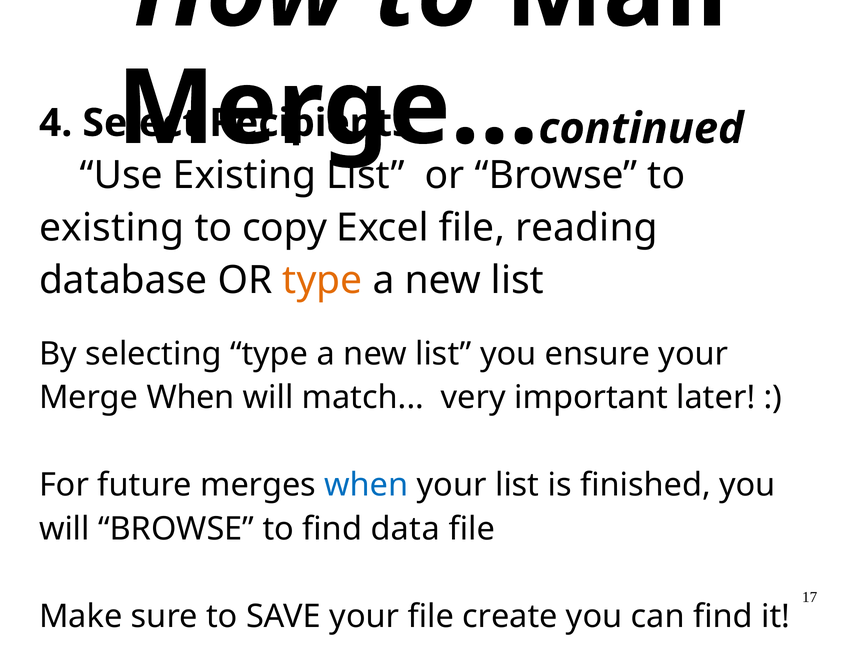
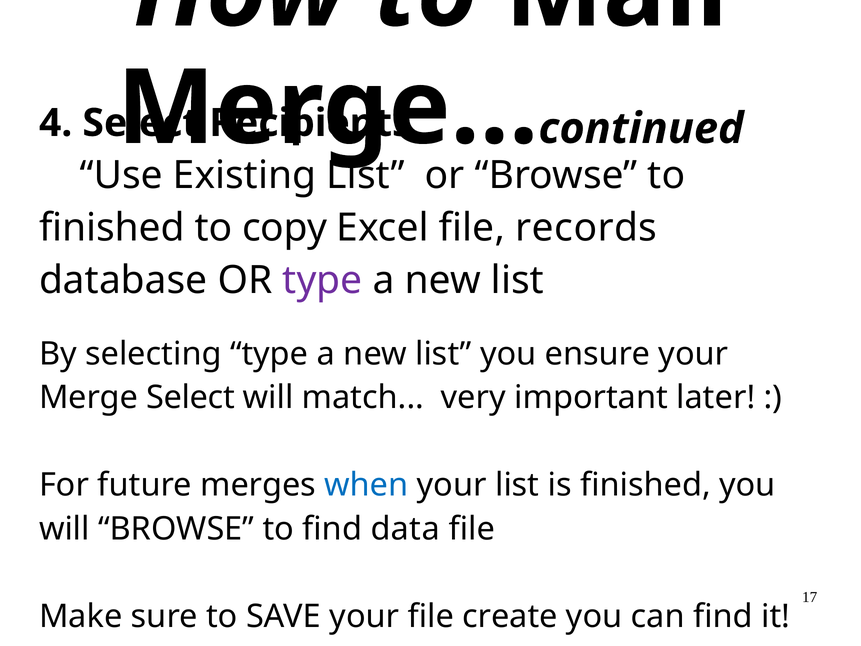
existing at (112, 228): existing -> finished
reading: reading -> records
type at (322, 280) colour: orange -> purple
Merge When: When -> Select
